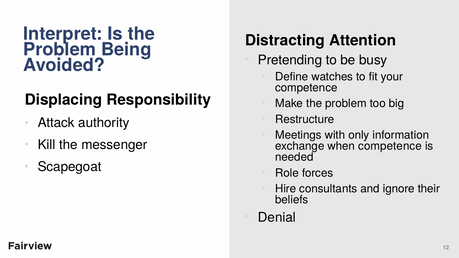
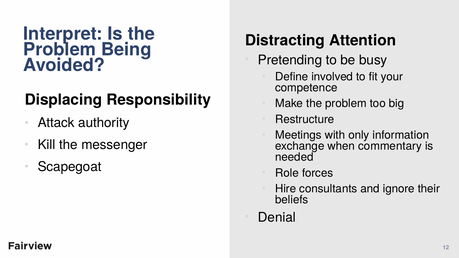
watches: watches -> involved
when competence: competence -> commentary
